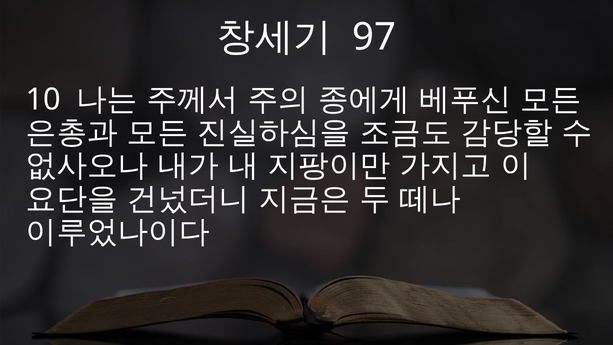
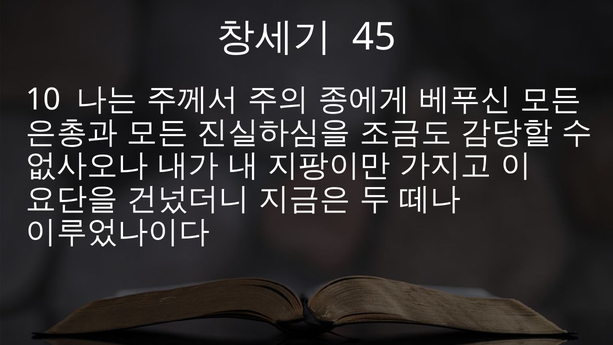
97: 97 -> 45
